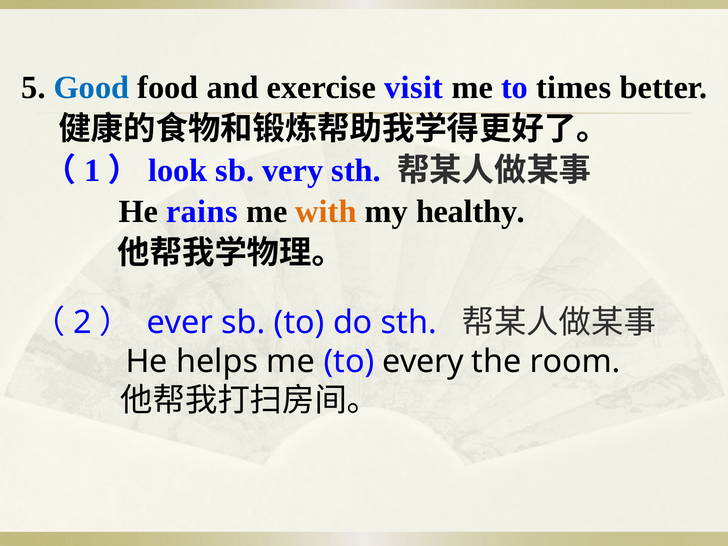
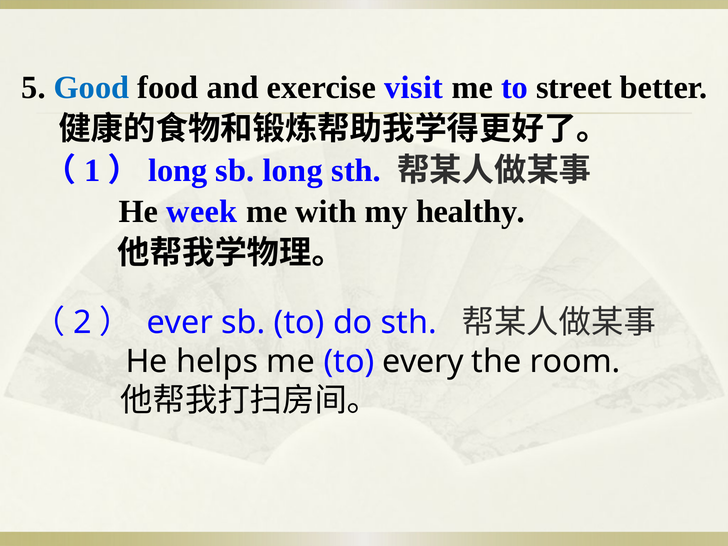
times: times -> street
look at (178, 170): look -> long
sb very: very -> long
rains: rains -> week
with colour: orange -> black
